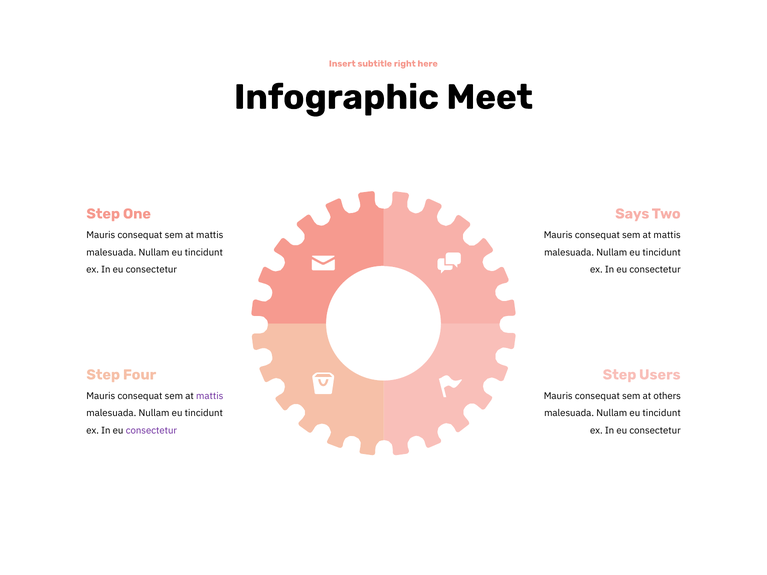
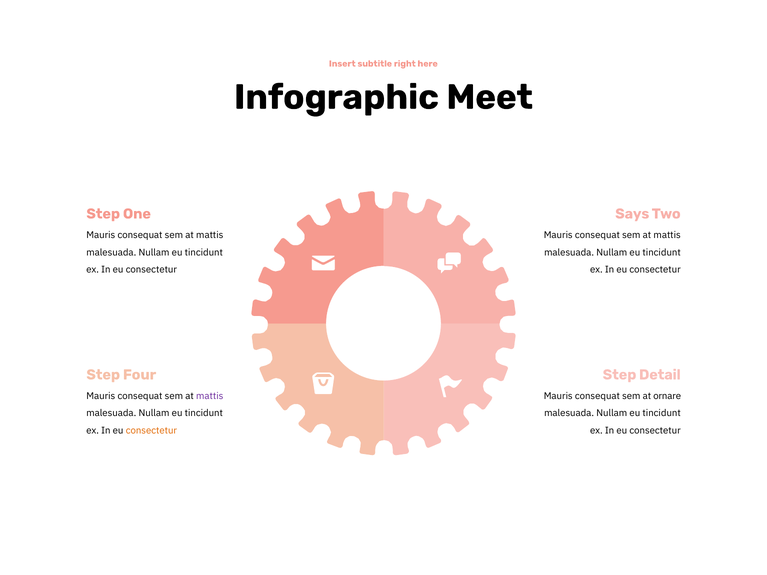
Users: Users -> Detail
others: others -> ornare
consectetur at (151, 431) colour: purple -> orange
